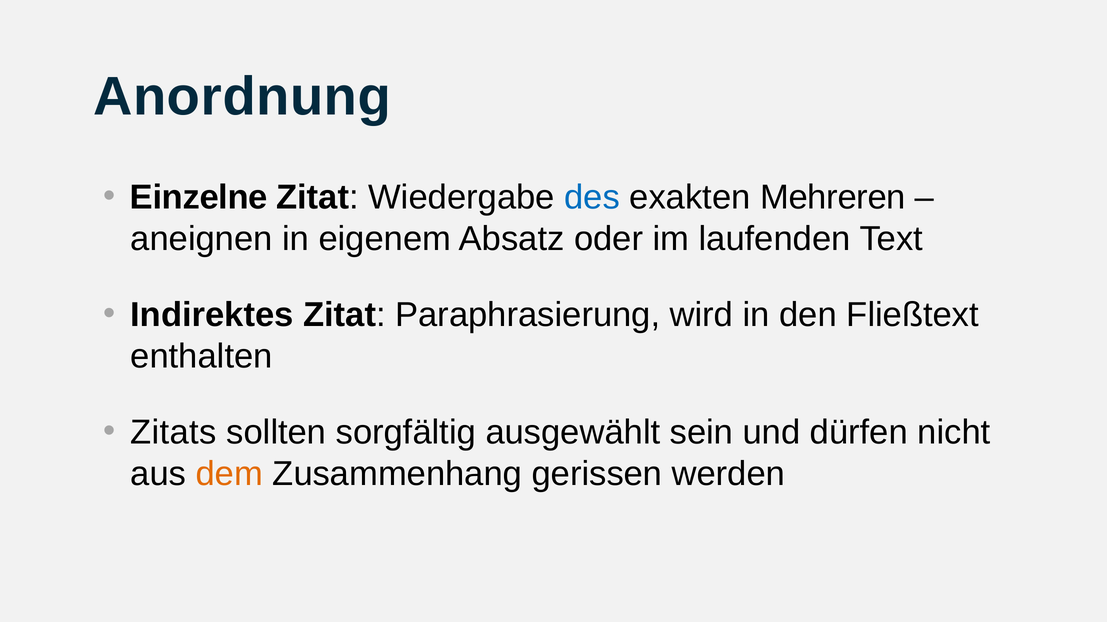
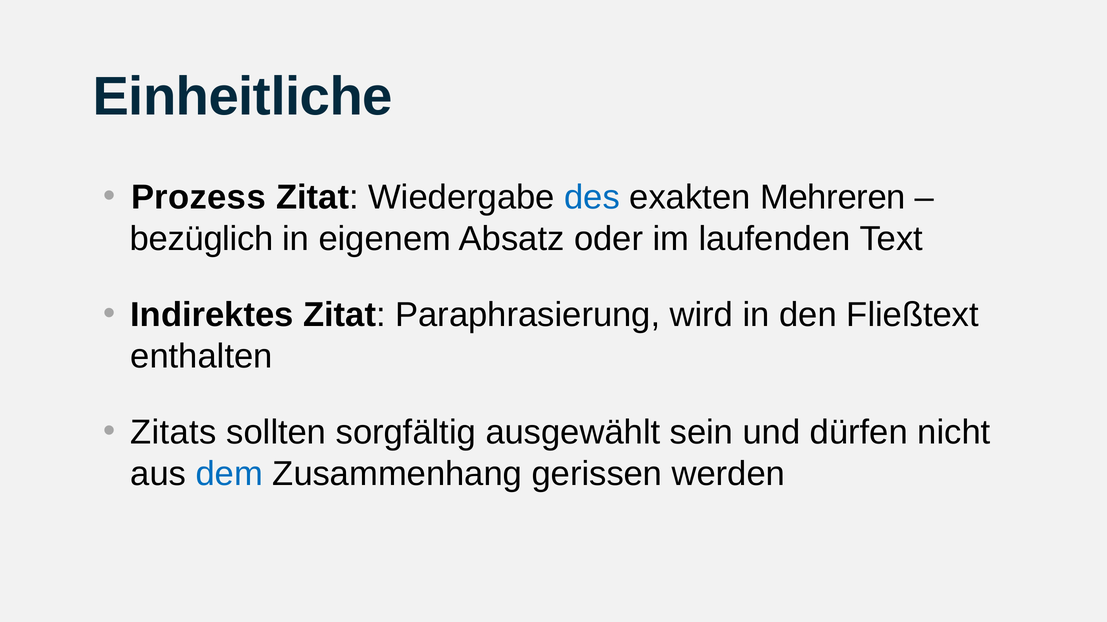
Anordnung: Anordnung -> Einheitliche
Einzelne: Einzelne -> Prozess
aneignen: aneignen -> bezüglich
dem colour: orange -> blue
